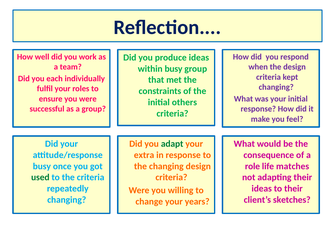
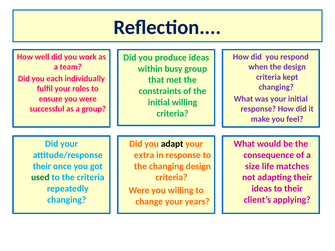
initial others: others -> willing
adapt colour: green -> black
busy at (42, 166): busy -> their
role: role -> size
sketches: sketches -> applying
